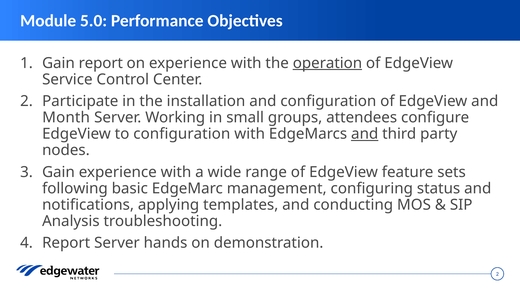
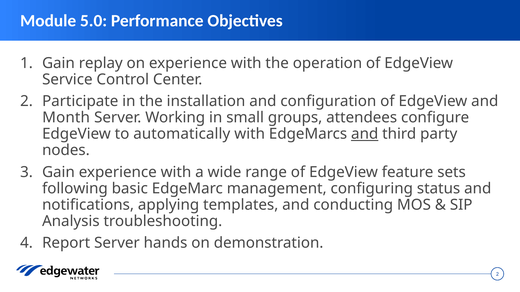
Gain report: report -> replay
operation underline: present -> none
to configuration: configuration -> automatically
